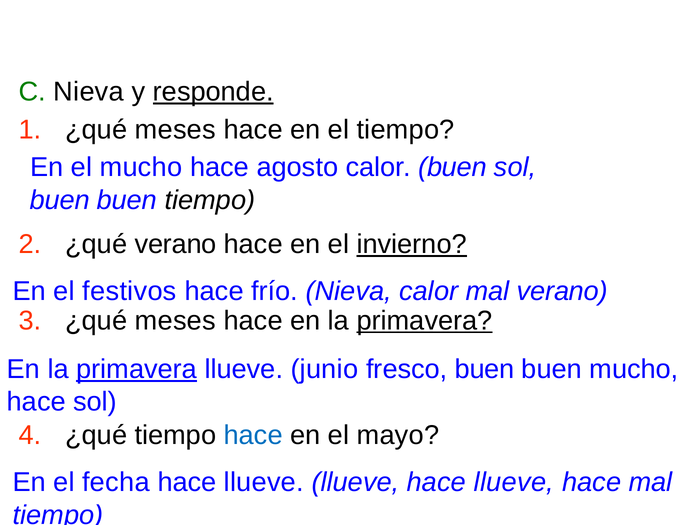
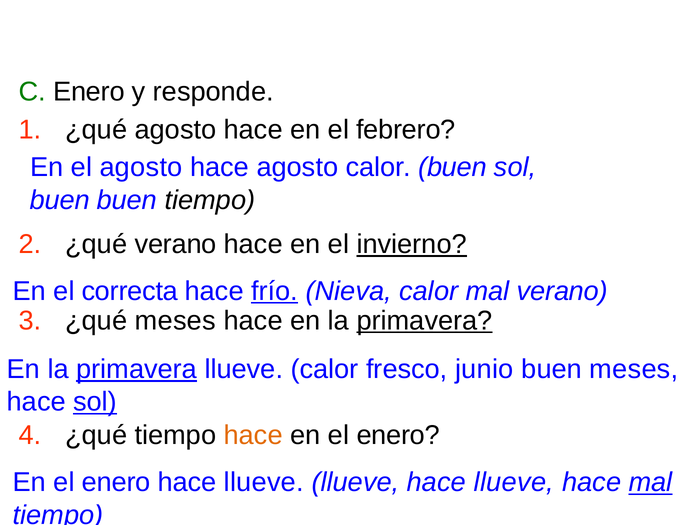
C Nieva: Nieva -> Enero
responde underline: present -> none
meses at (175, 130): meses -> agosto
el tiempo: tiempo -> febrero
el mucho: mucho -> agosto
festivos: festivos -> correcta
frío underline: none -> present
llueve junio: junio -> calor
fresco buen: buen -> junio
buen mucho: mucho -> meses
sol at (95, 402) underline: none -> present
hace at (253, 435) colour: blue -> orange
mayo at (398, 435): mayo -> enero
fecha at (116, 483): fecha -> enero
mal at (651, 483) underline: none -> present
